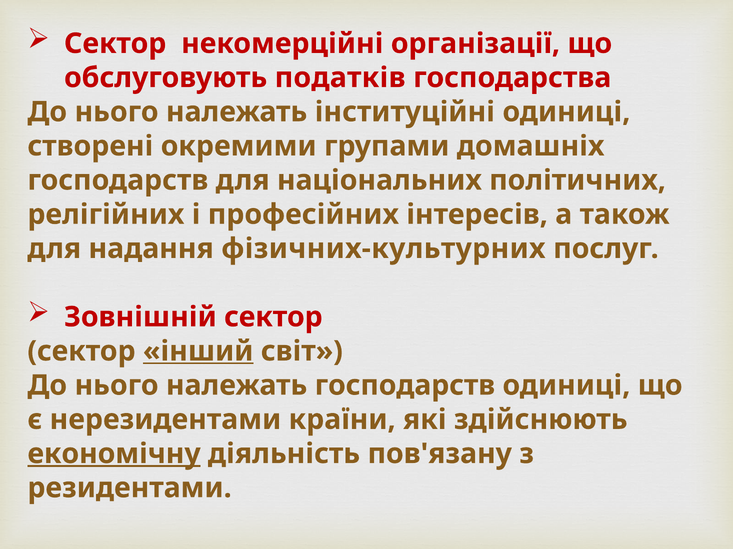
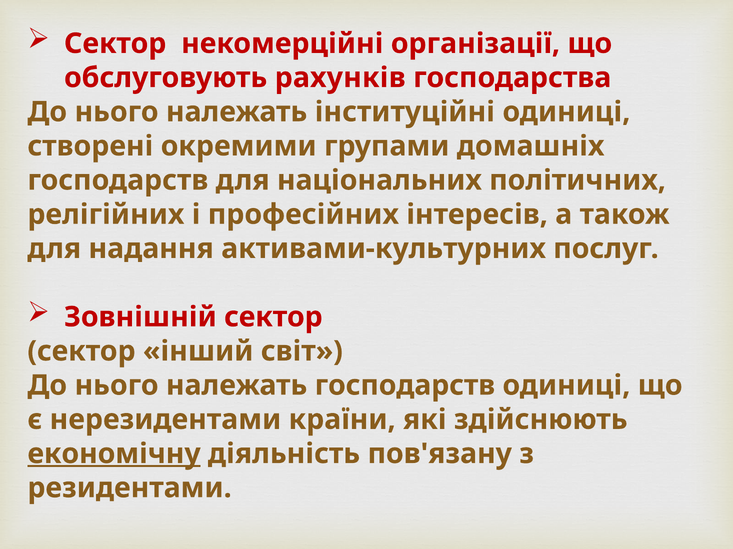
податків: податків -> рахунків
фізичних-культурних: фізичних-культурних -> активами-культурних
інший underline: present -> none
